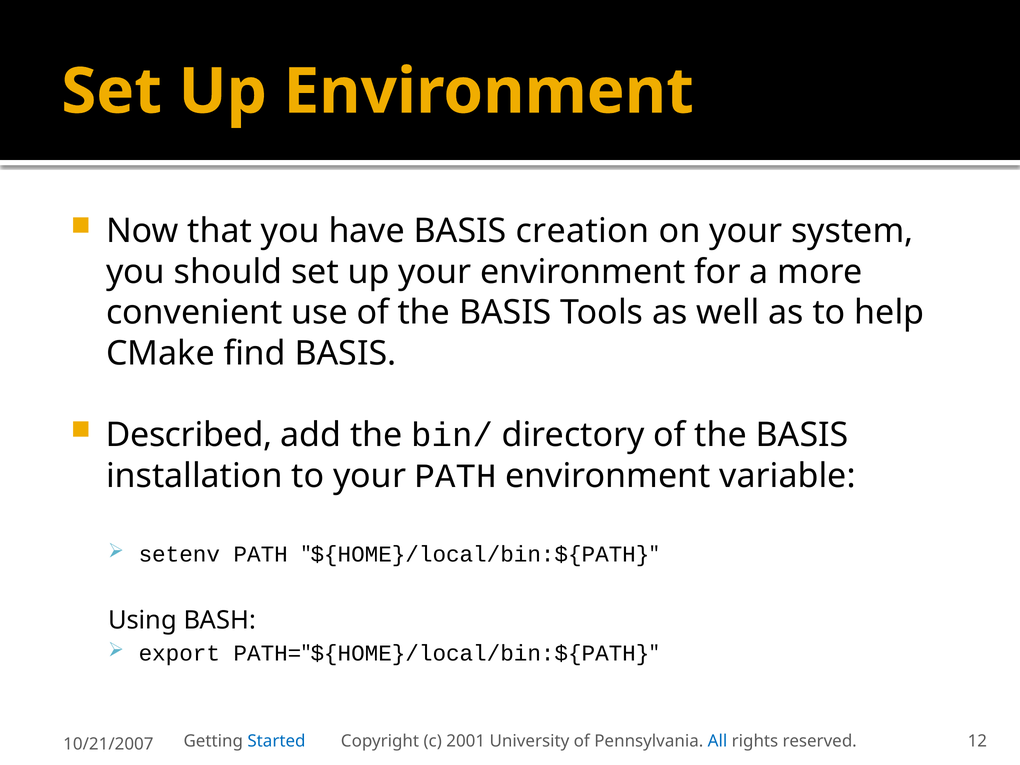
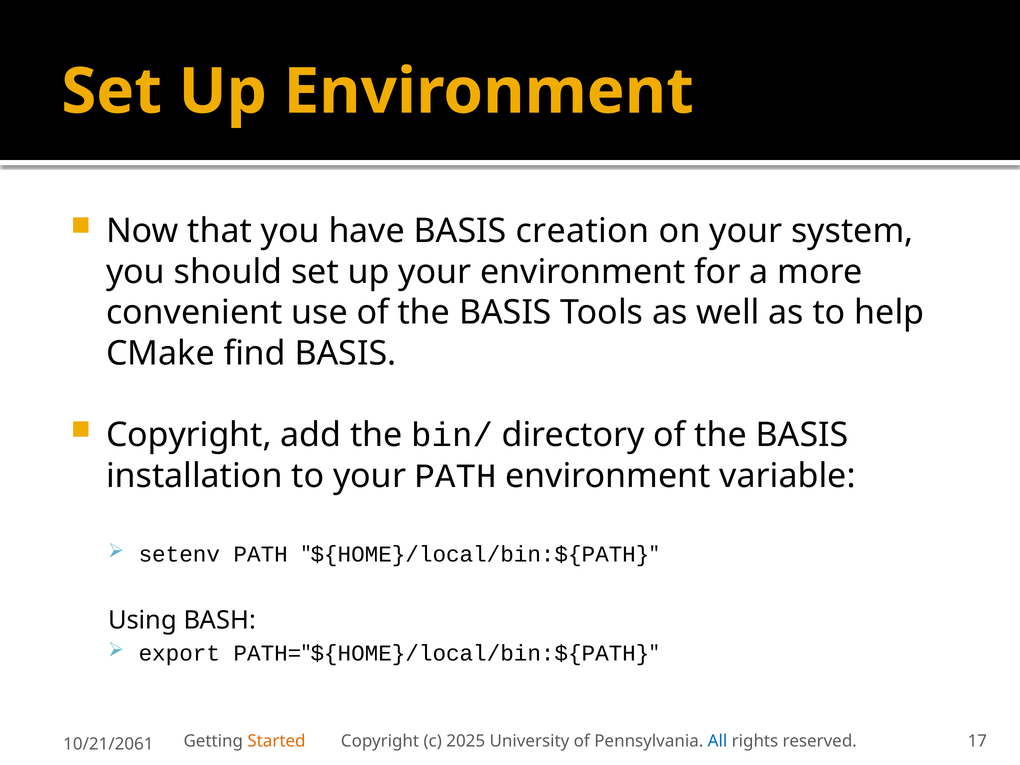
Described at (189, 435): Described -> Copyright
Started colour: blue -> orange
2001: 2001 -> 2025
12: 12 -> 17
10/21/2007: 10/21/2007 -> 10/21/2061
